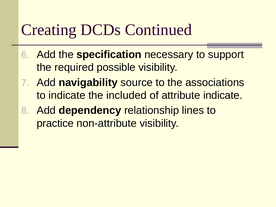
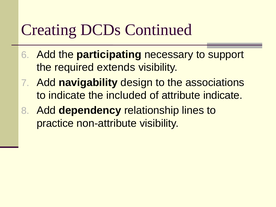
specification: specification -> participating
possible: possible -> extends
source: source -> design
